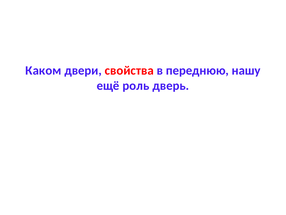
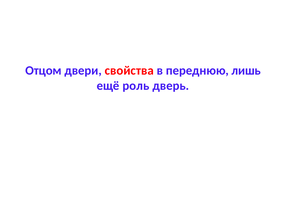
Каком: Каком -> Отцом
нашу: нашу -> лишь
